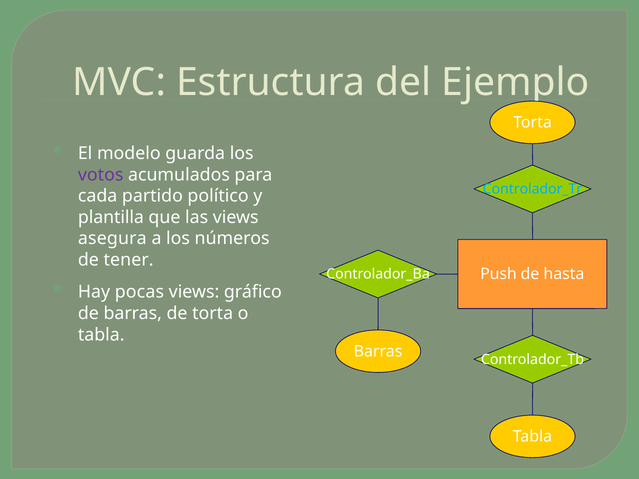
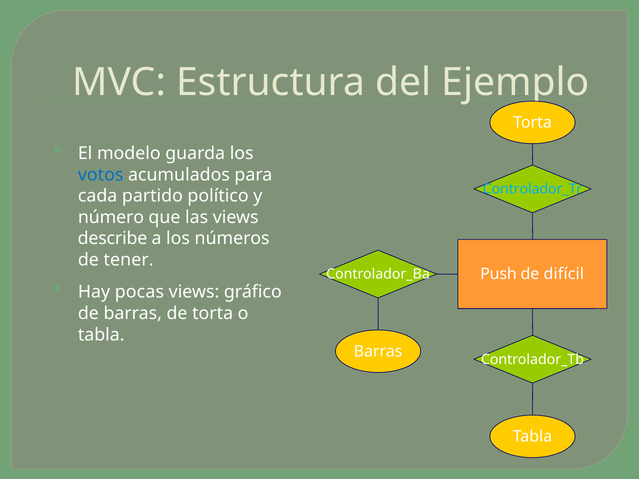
votos colour: purple -> blue
plantilla: plantilla -> número
asegura: asegura -> describe
hasta: hasta -> difícil
